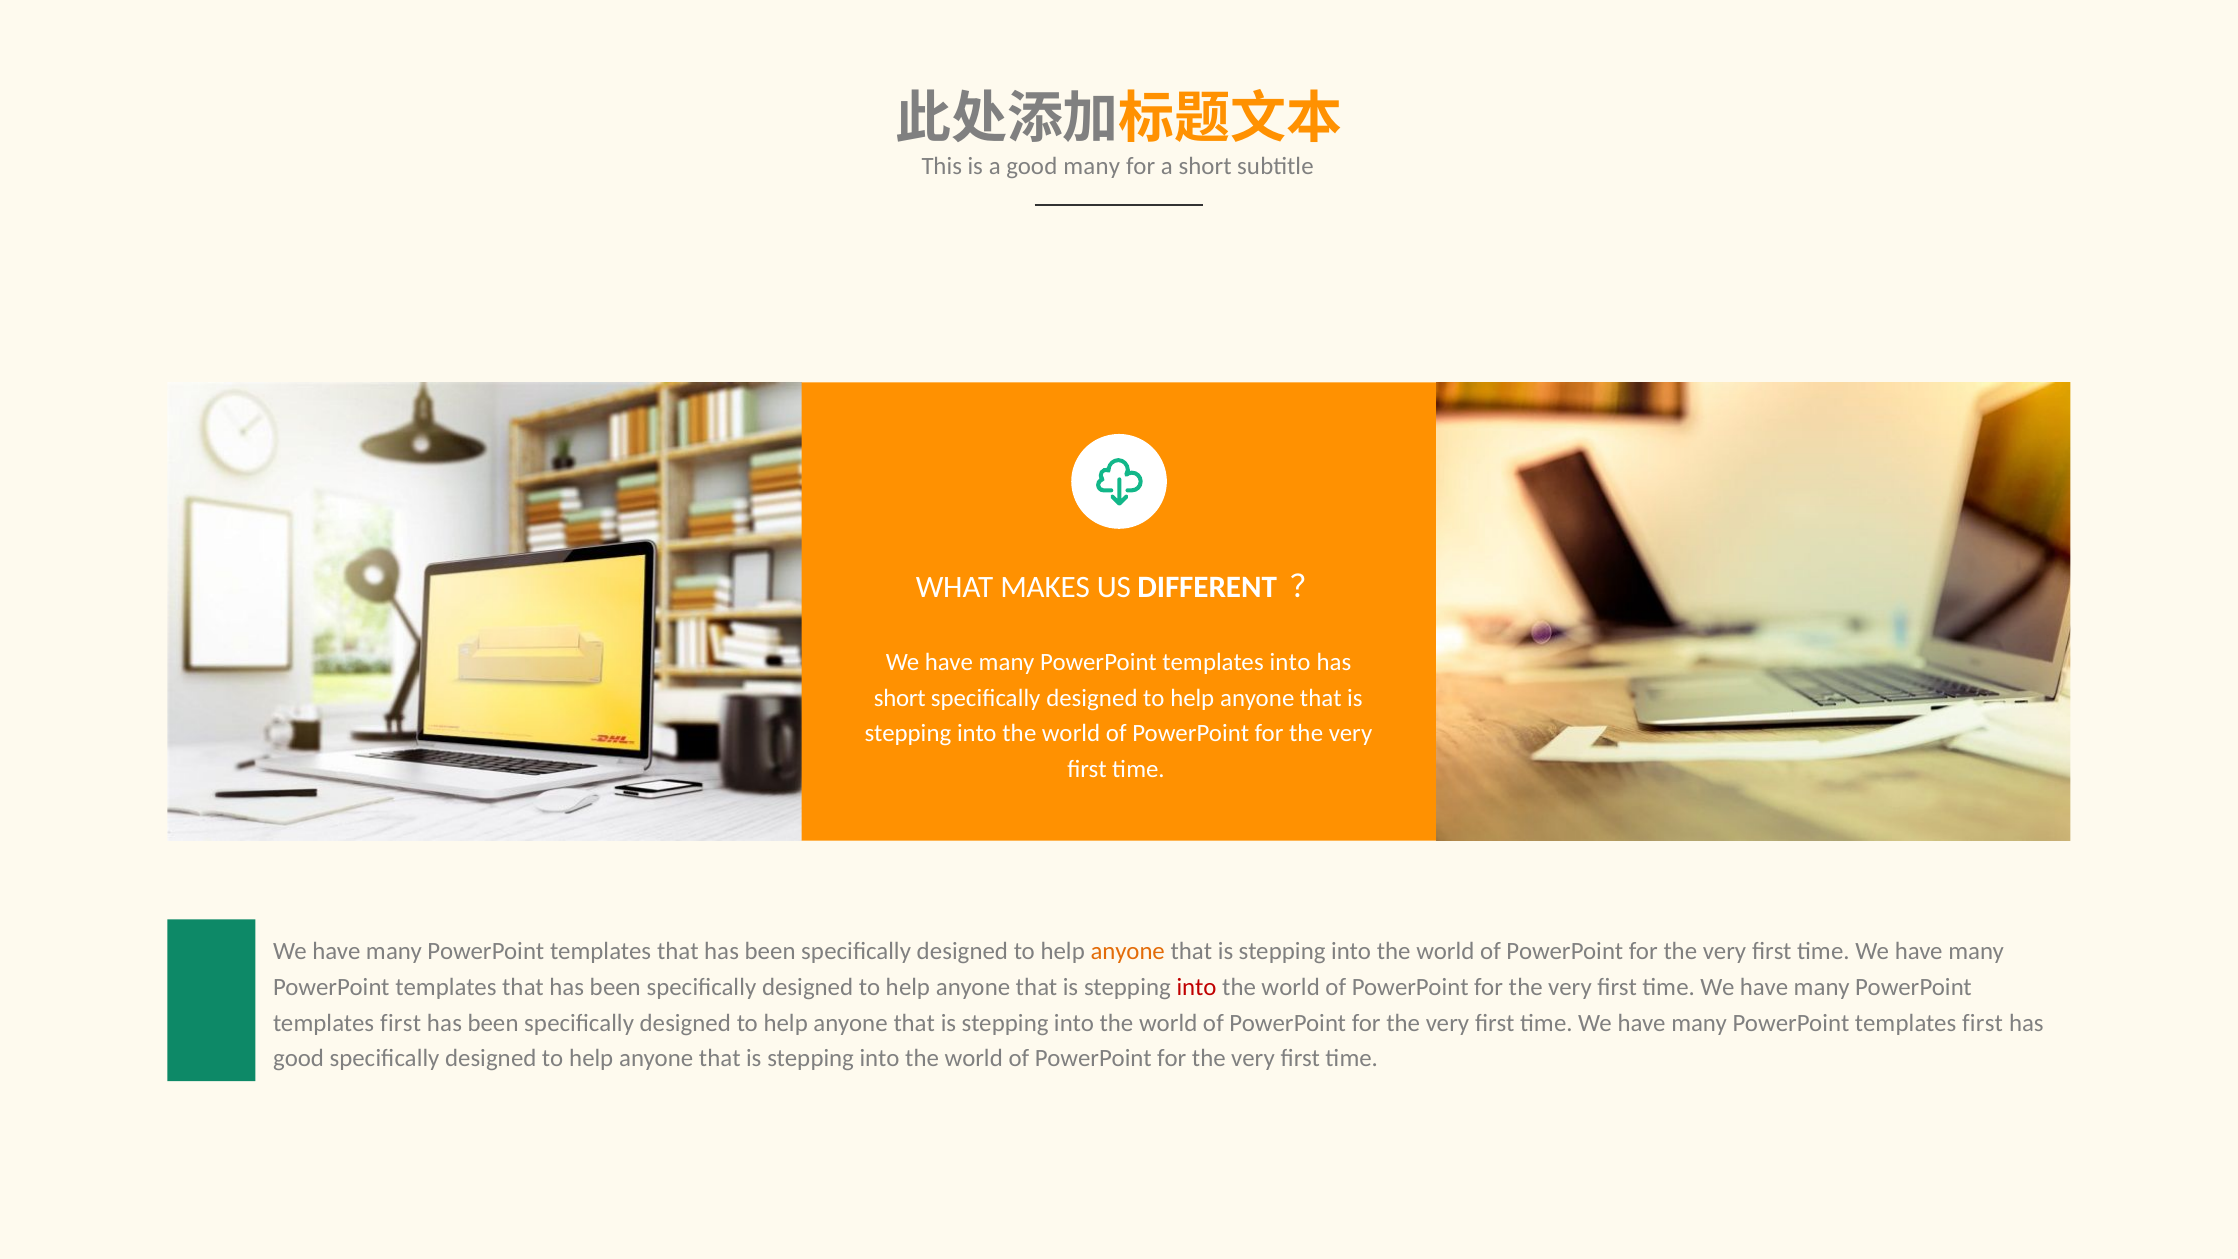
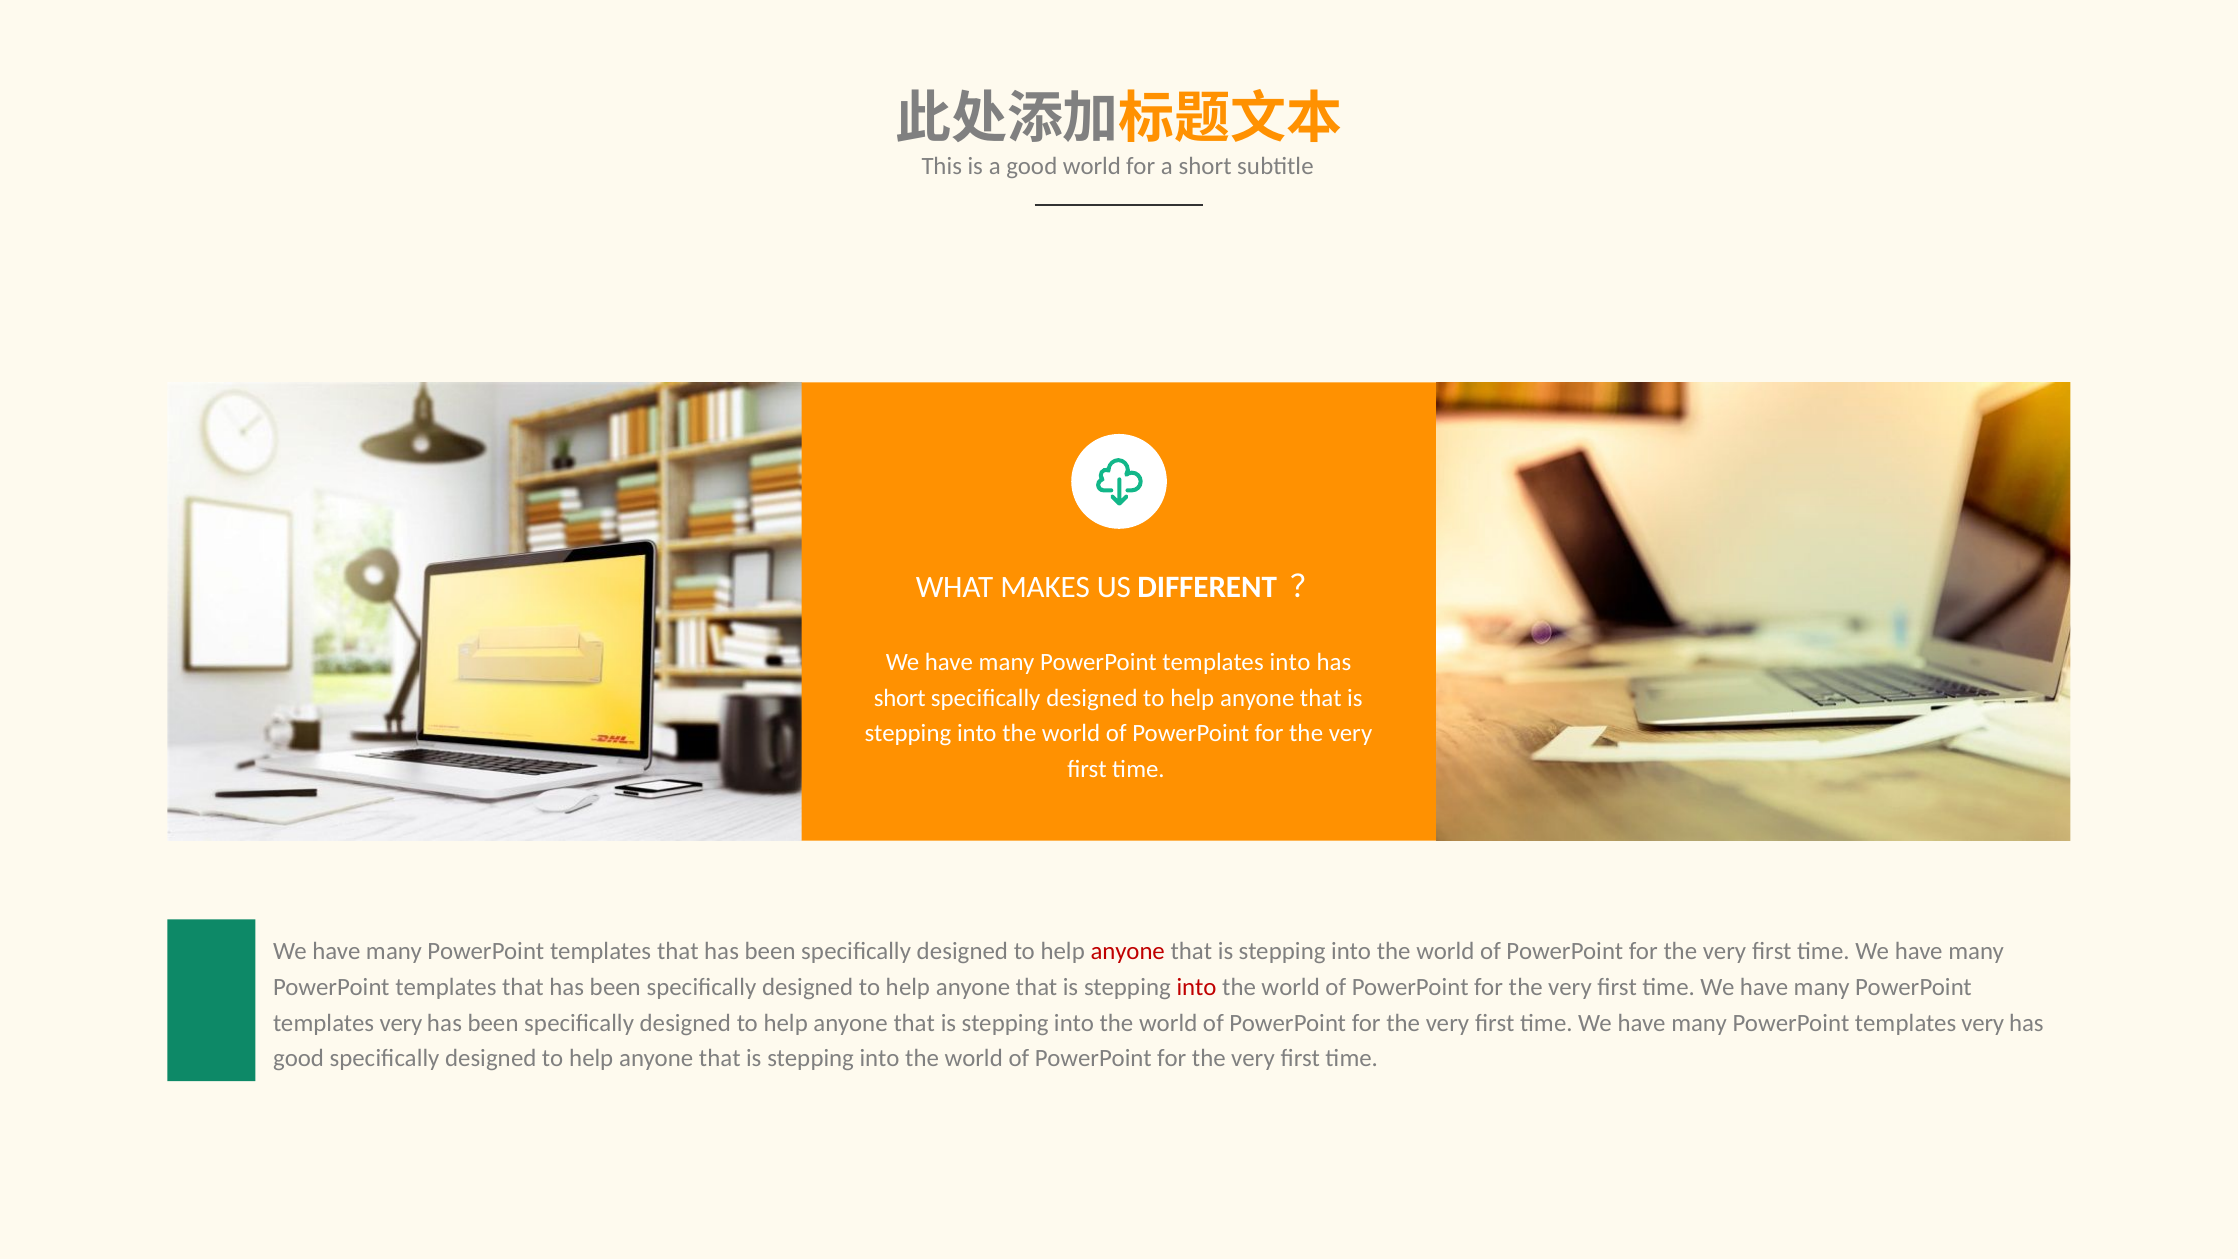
good many: many -> world
anyone at (1128, 952) colour: orange -> red
first at (401, 1023): first -> very
first at (1983, 1023): first -> very
